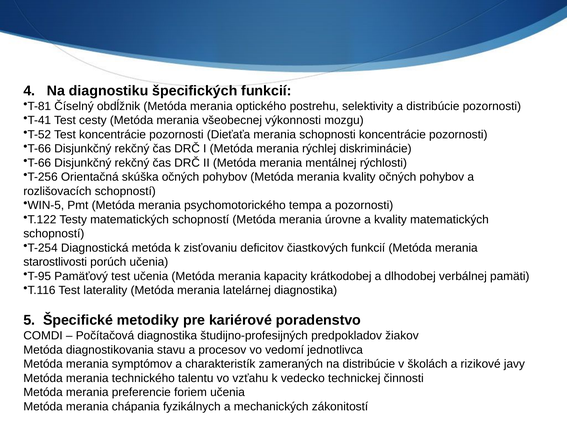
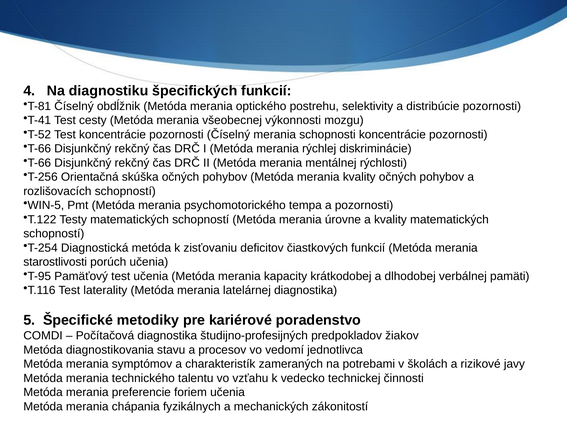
pozornosti Dieťaťa: Dieťaťa -> Číselný
na distribúcie: distribúcie -> potrebami
